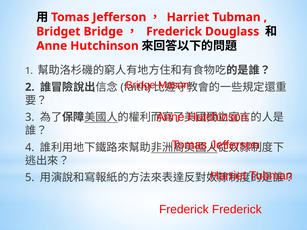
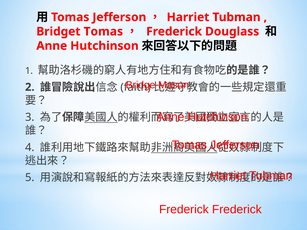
Bridget Bridge: Bridge -> Tomas
